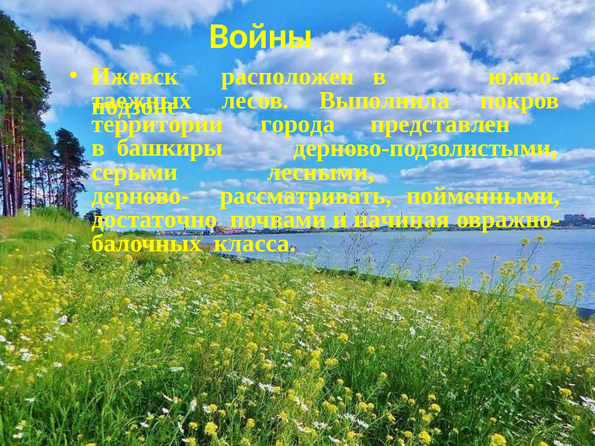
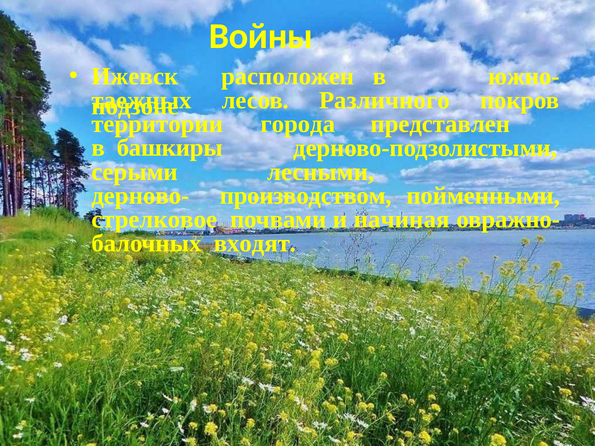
Выполнила: Выполнила -> Различного
рассматривать: рассматривать -> производством
достаточно: достаточно -> стрелковое
класса: класса -> входят
